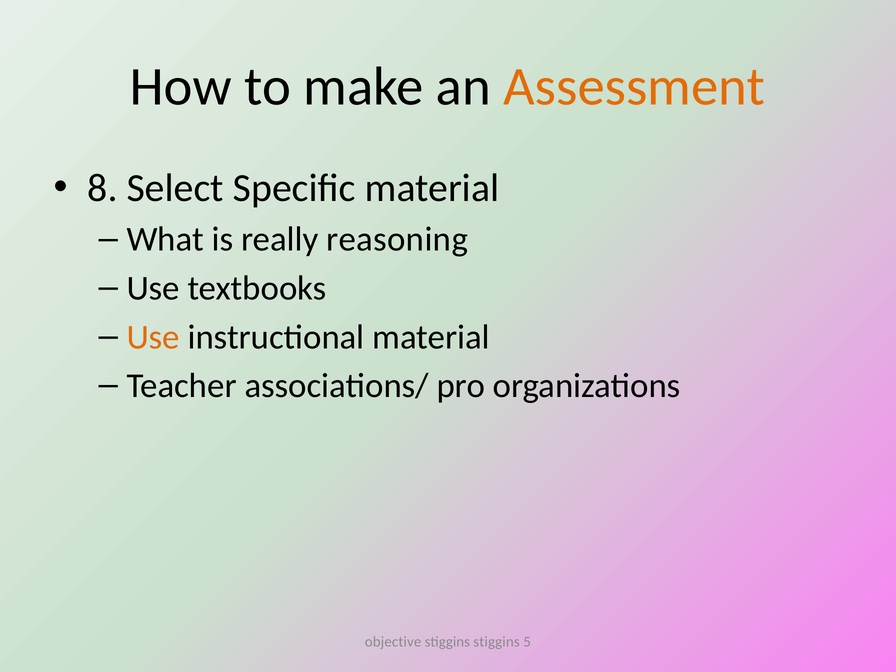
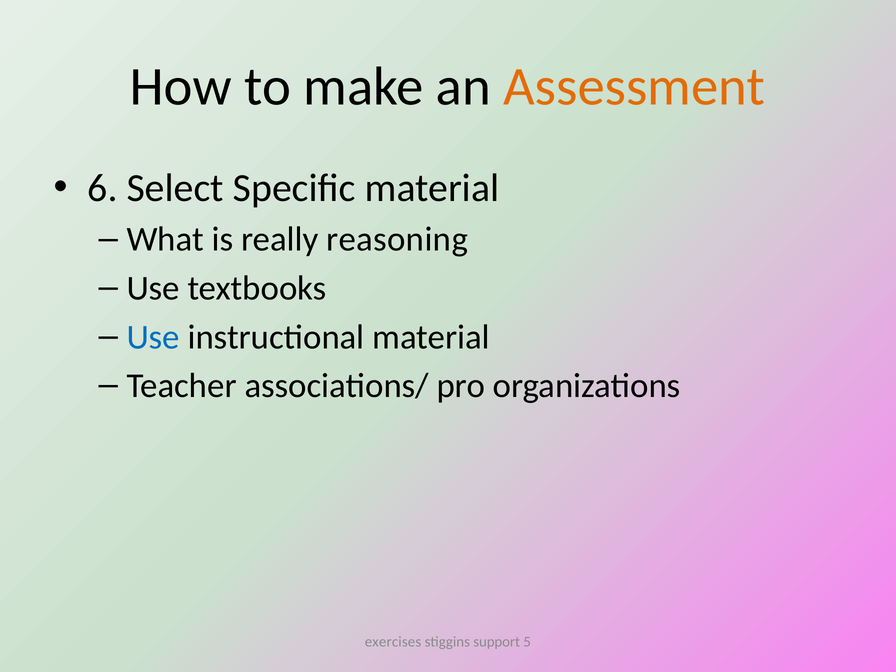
8: 8 -> 6
Use at (153, 337) colour: orange -> blue
objective: objective -> exercises
stiggins stiggins: stiggins -> support
